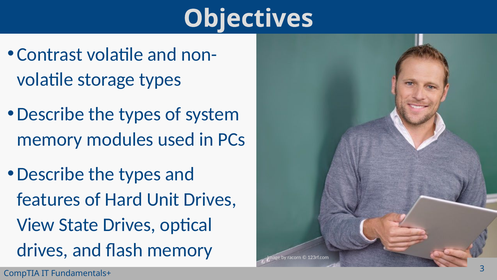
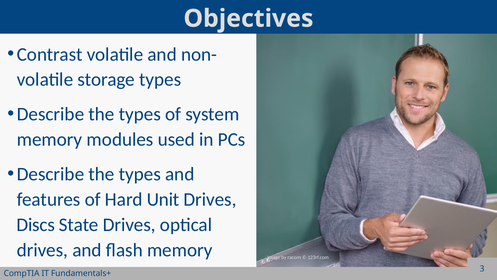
View: View -> Discs
